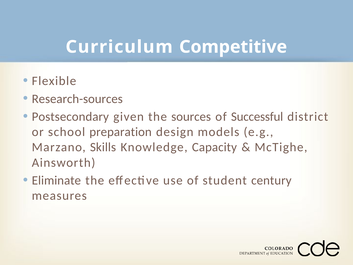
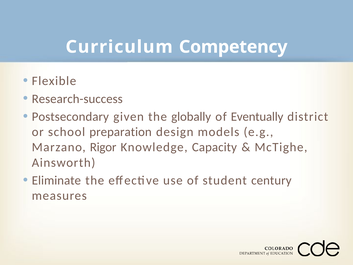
Competitive: Competitive -> Competency
Research-sources: Research-sources -> Research-success
sources: sources -> globally
Successful: Successful -> Eventually
Skills: Skills -> Rigor
